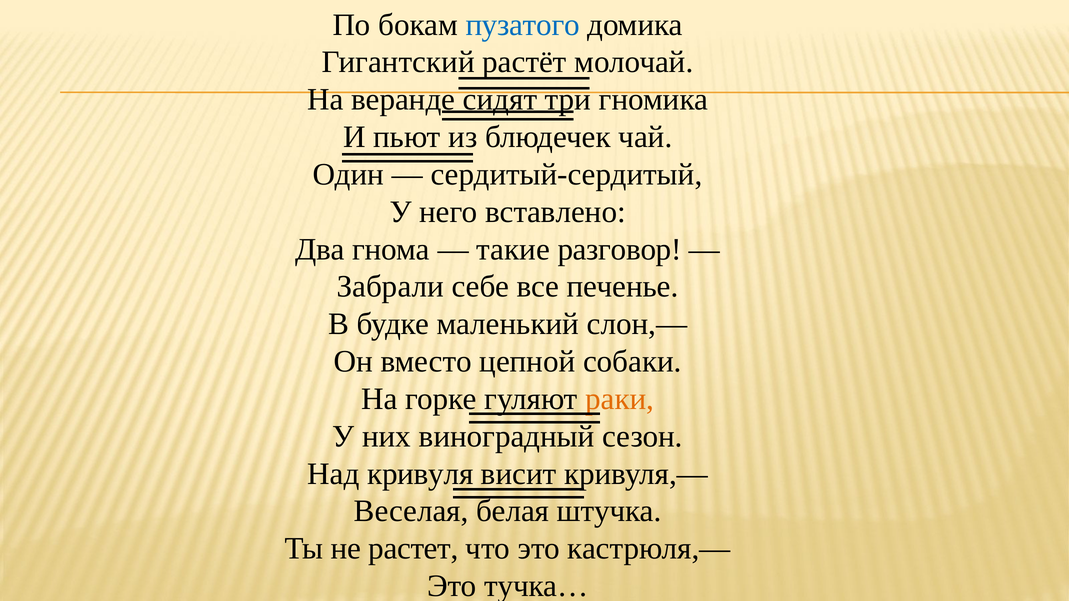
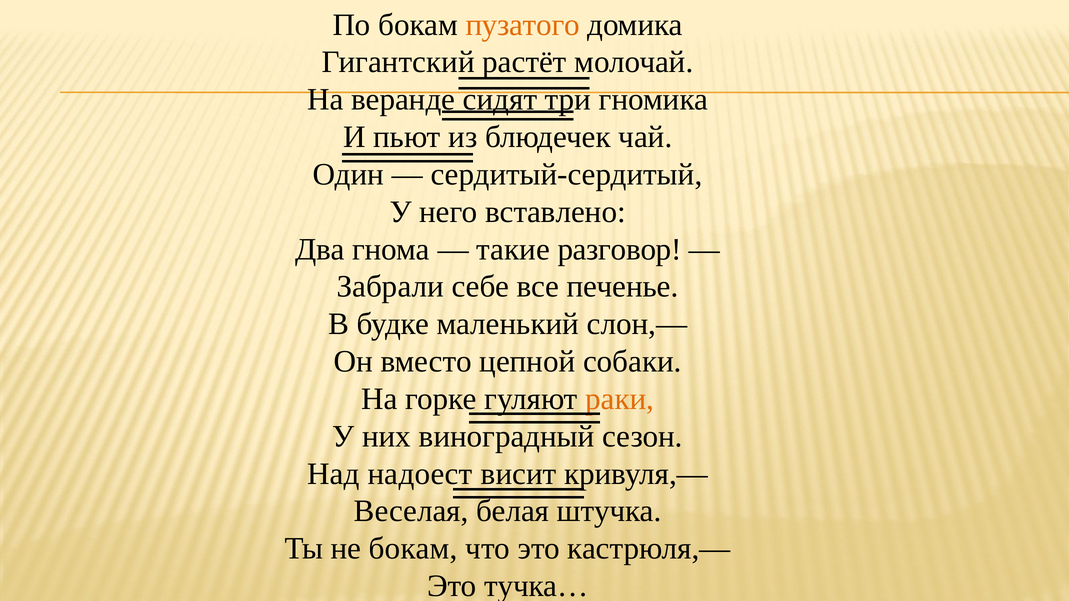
пузатого colour: blue -> orange
кривуля: кривуля -> надоест
не растет: растет -> бокам
